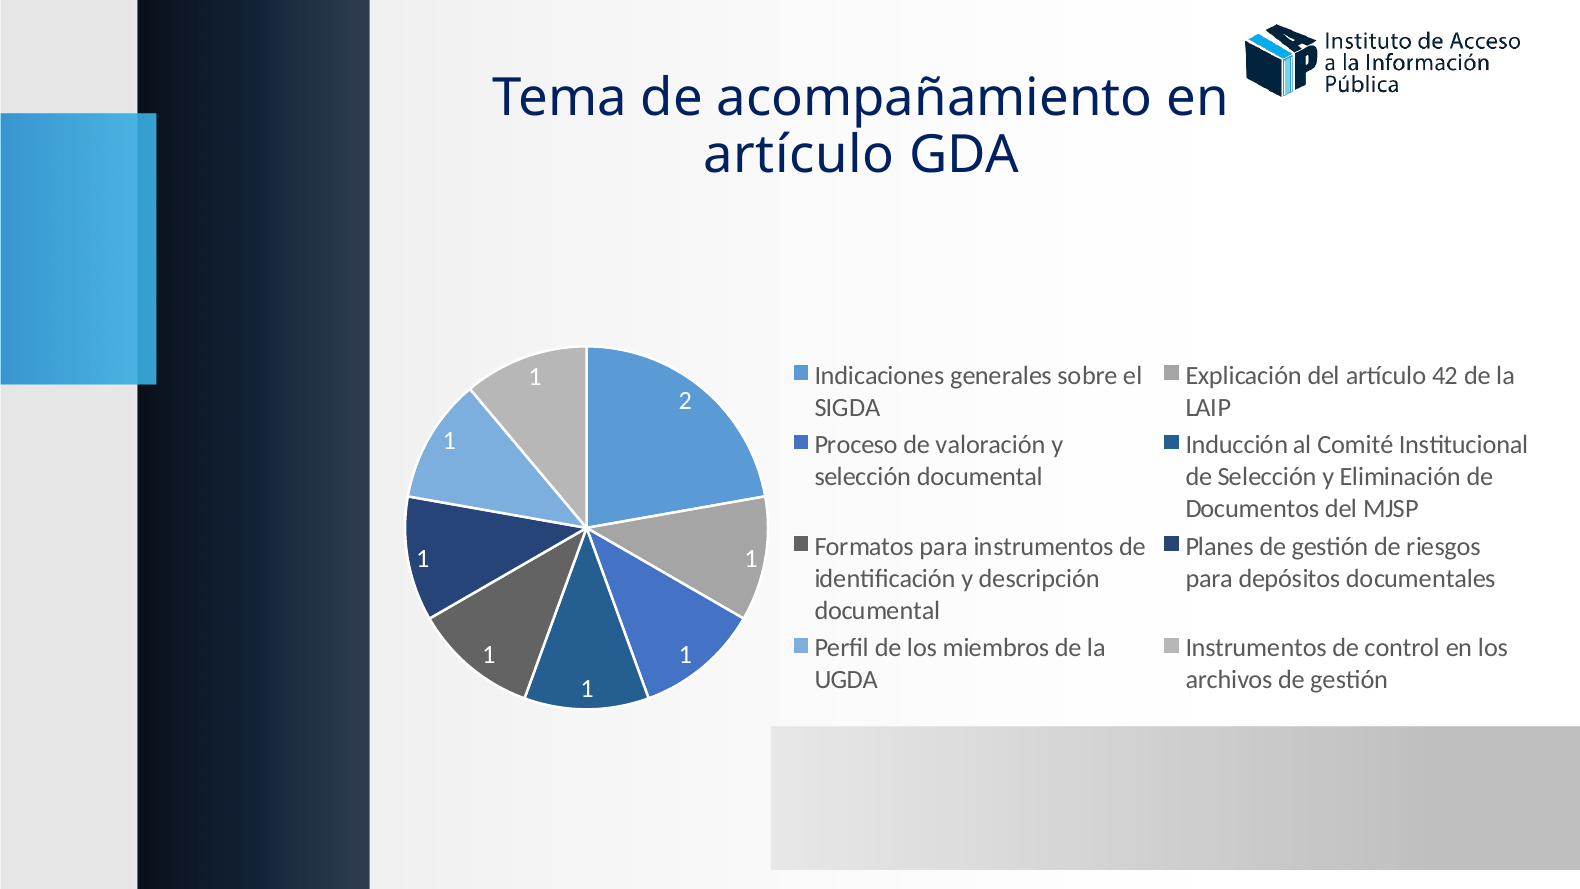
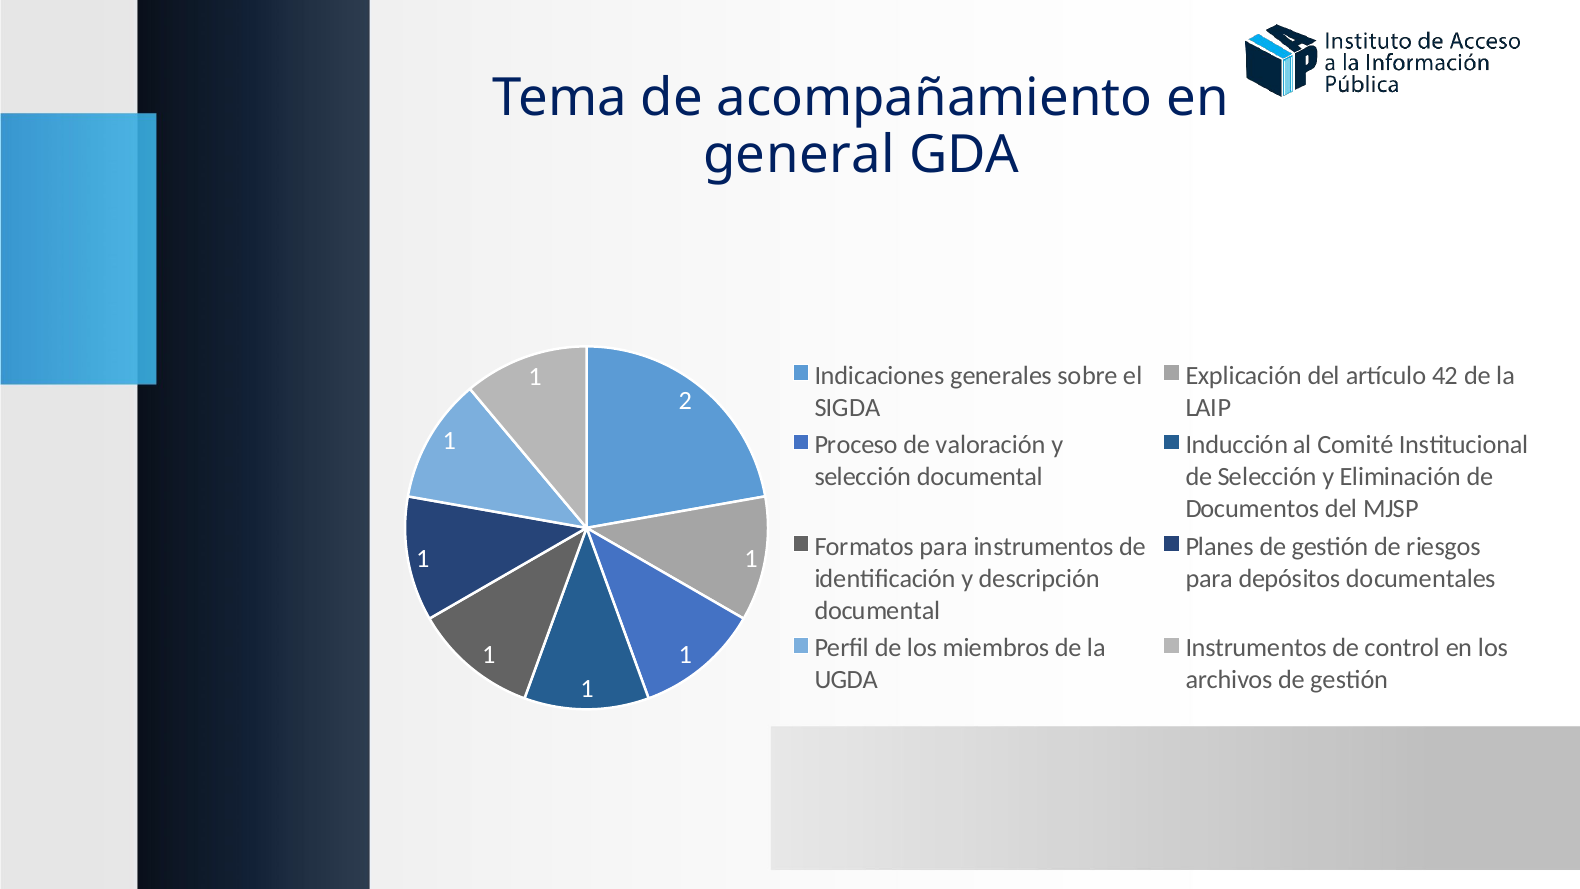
artículo at (799, 155): artículo -> general
